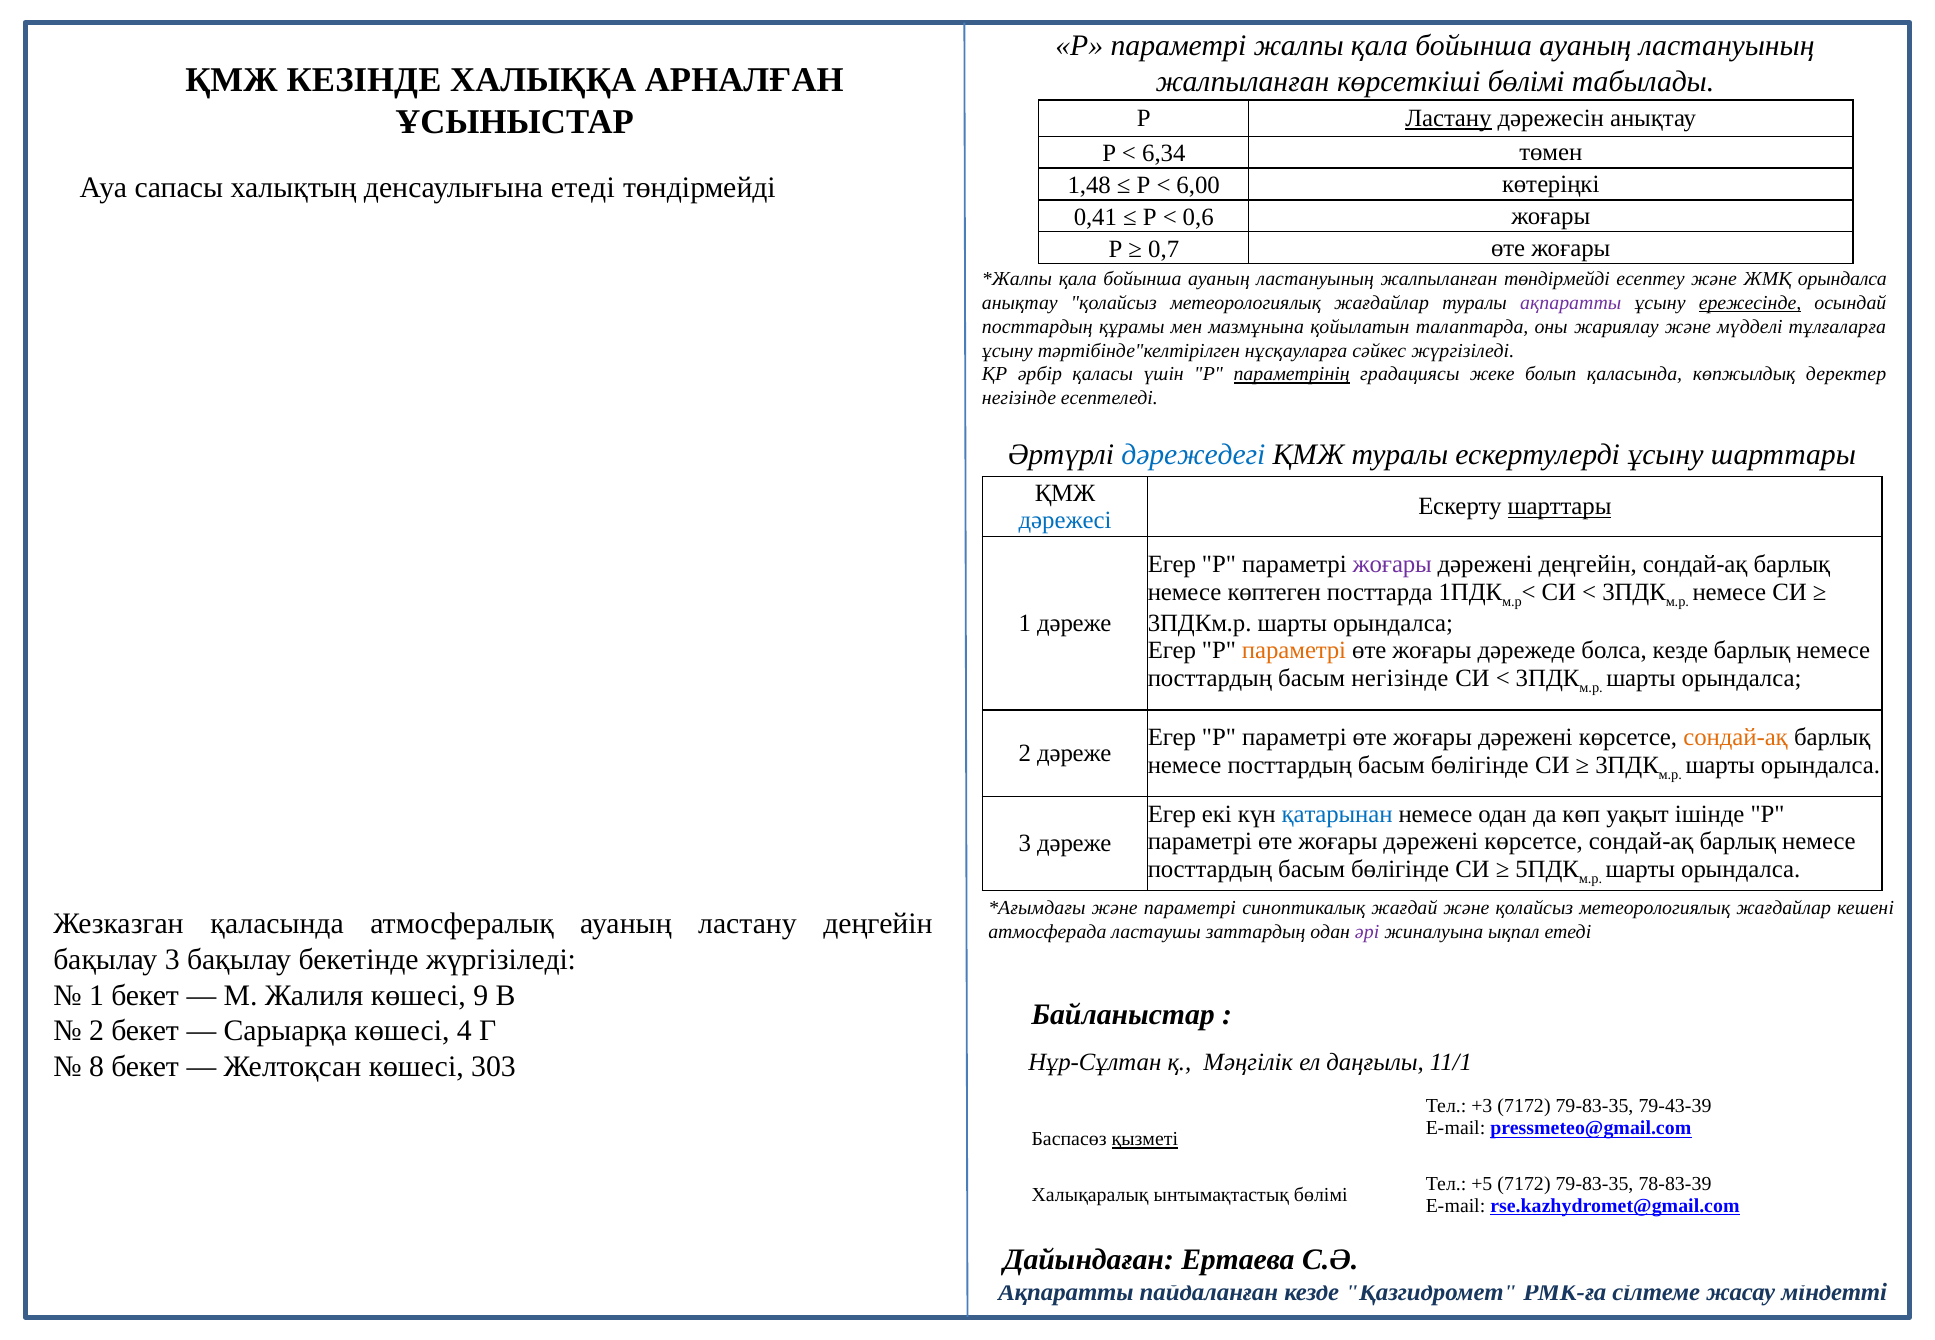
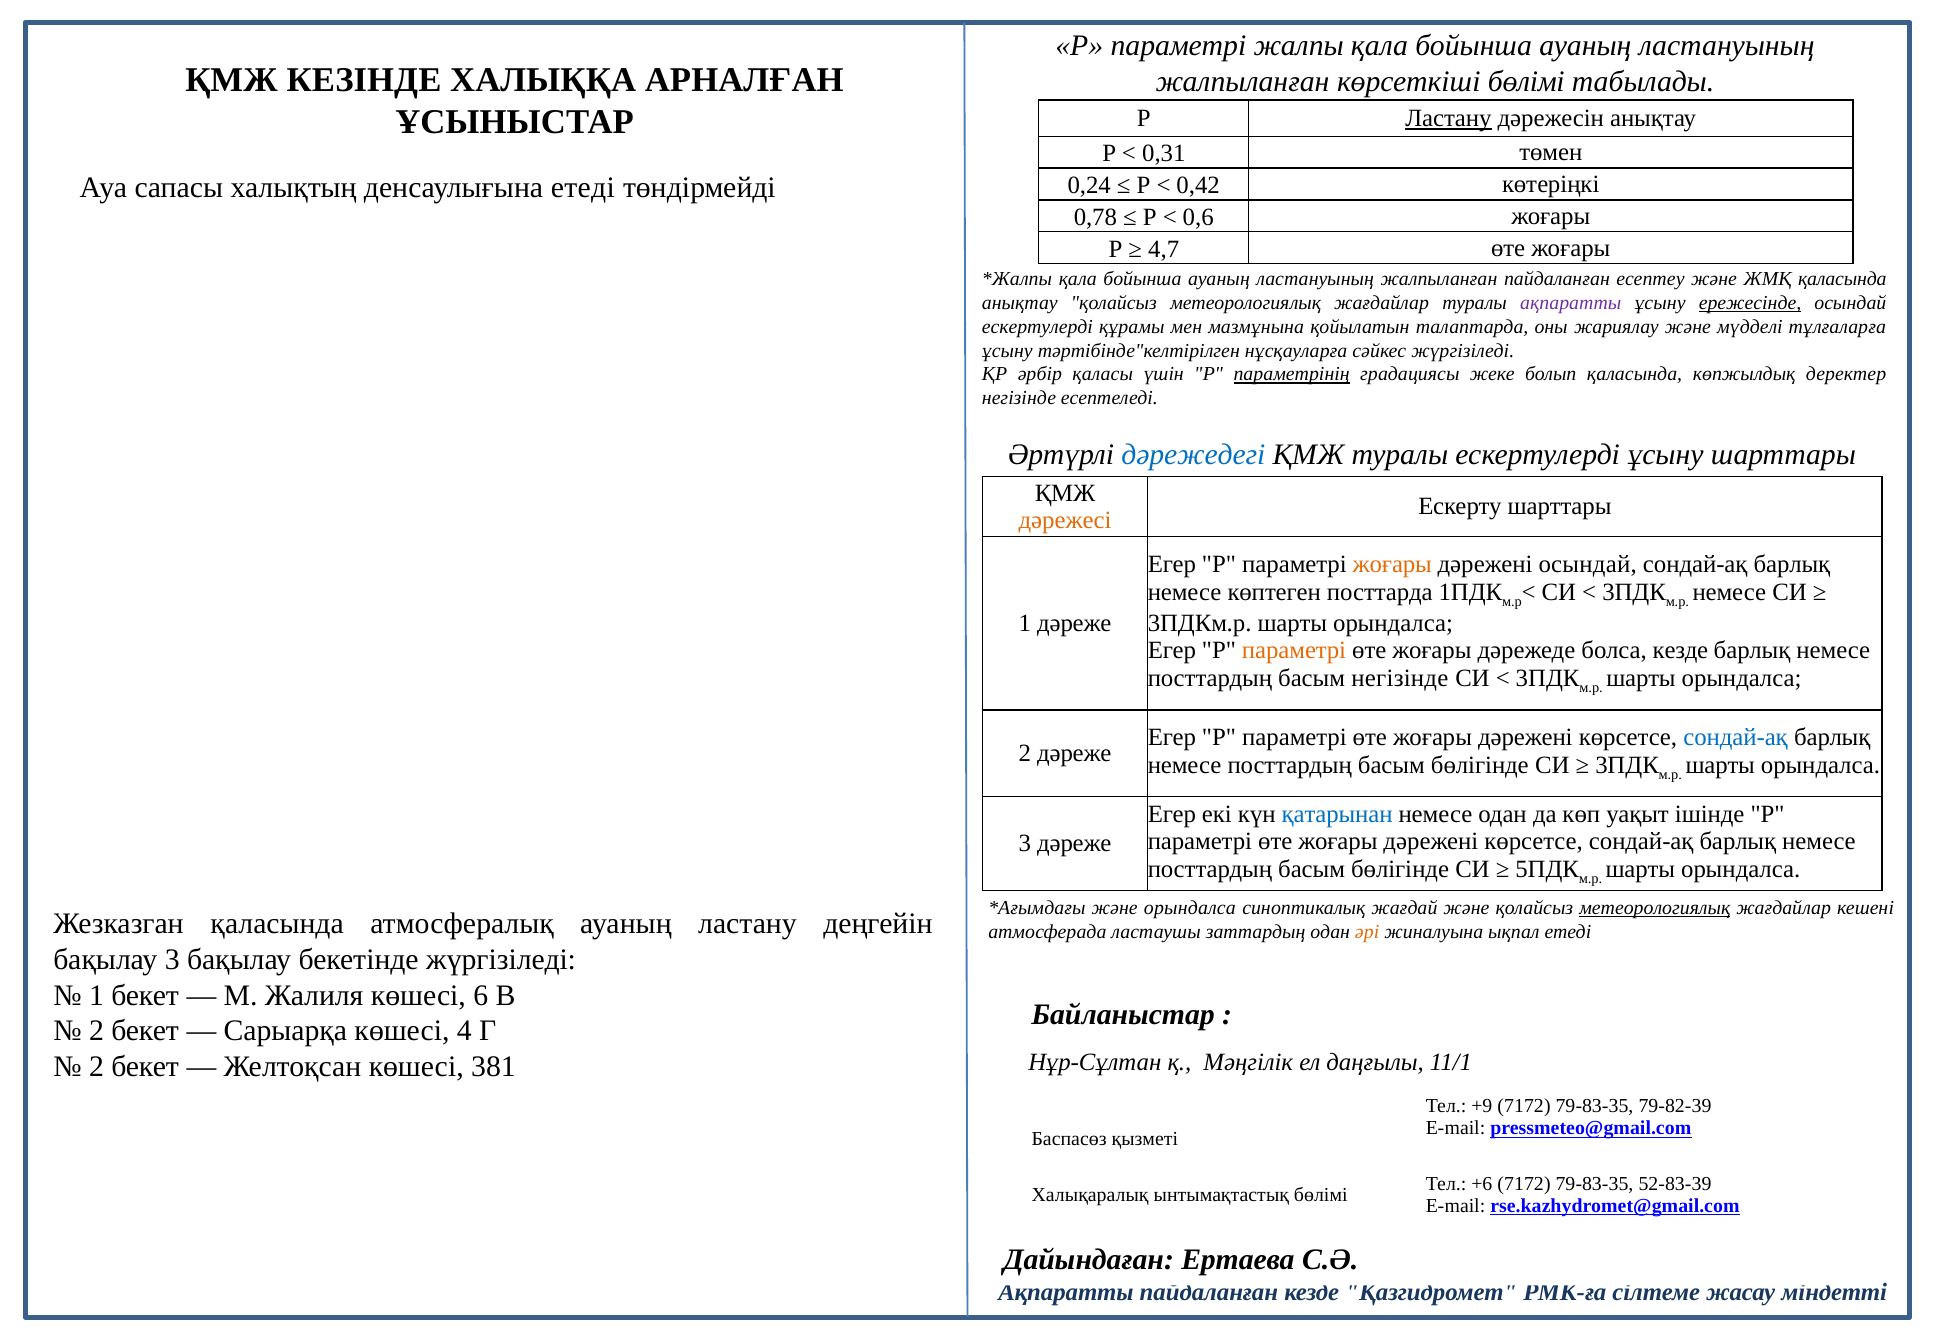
6,34: 6,34 -> 0,31
1,48: 1,48 -> 0,24
6,00: 6,00 -> 0,42
0,41: 0,41 -> 0,78
0,7: 0,7 -> 4,7
жалпыланған төндірмейді: төндірмейді -> пайдаланған
ЖМҚ орындалса: орындалса -> қаласында
посттардың at (1037, 327): посттардың -> ескертулерді
шарттары at (1559, 507) underline: present -> none
дәрежесі colour: blue -> orange
жоғары at (1392, 564) colour: purple -> orange
дәрежені деңгейін: деңгейін -> осындай
сондай-ақ at (1736, 738) colour: orange -> blue
және параметрі: параметрі -> орындалса
метеорологиялық at (1655, 908) underline: none -> present
әрі colour: purple -> orange
9: 9 -> 6
8 at (96, 1066): 8 -> 2
303: 303 -> 381
+3: +3 -> +9
79-43-39: 79-43-39 -> 79-82-39
қызметі underline: present -> none
+5: +5 -> +6
78-83-39: 78-83-39 -> 52-83-39
